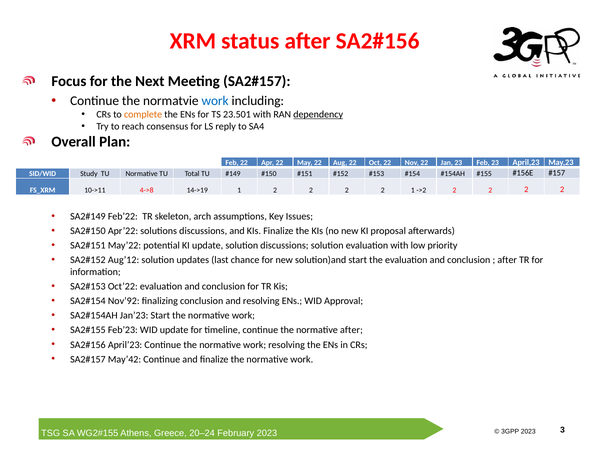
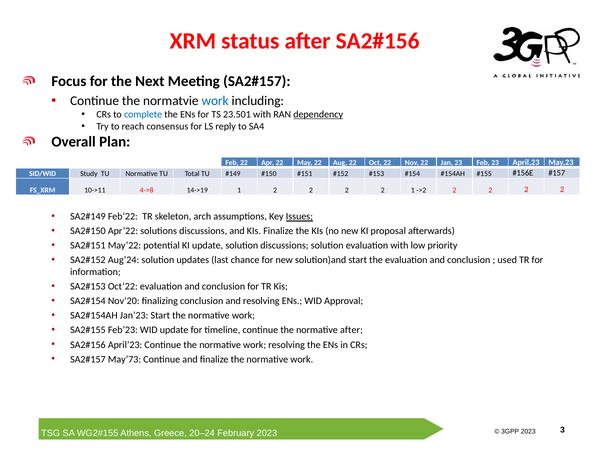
complete colour: orange -> blue
Issues underline: none -> present
Aug’12: Aug’12 -> Aug’24
after at (507, 260): after -> used
Nov’92: Nov’92 -> Nov’20
May’42: May’42 -> May’73
